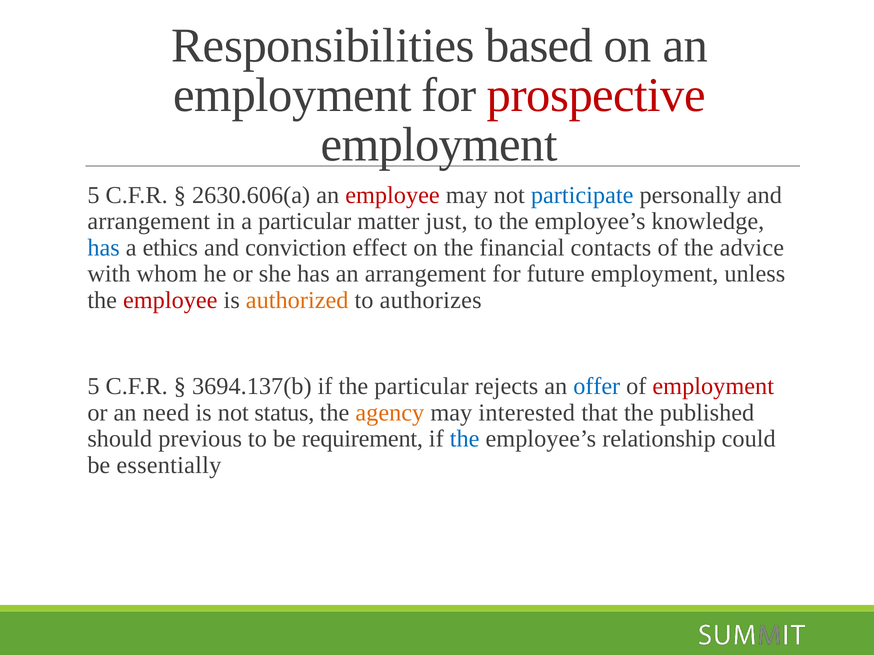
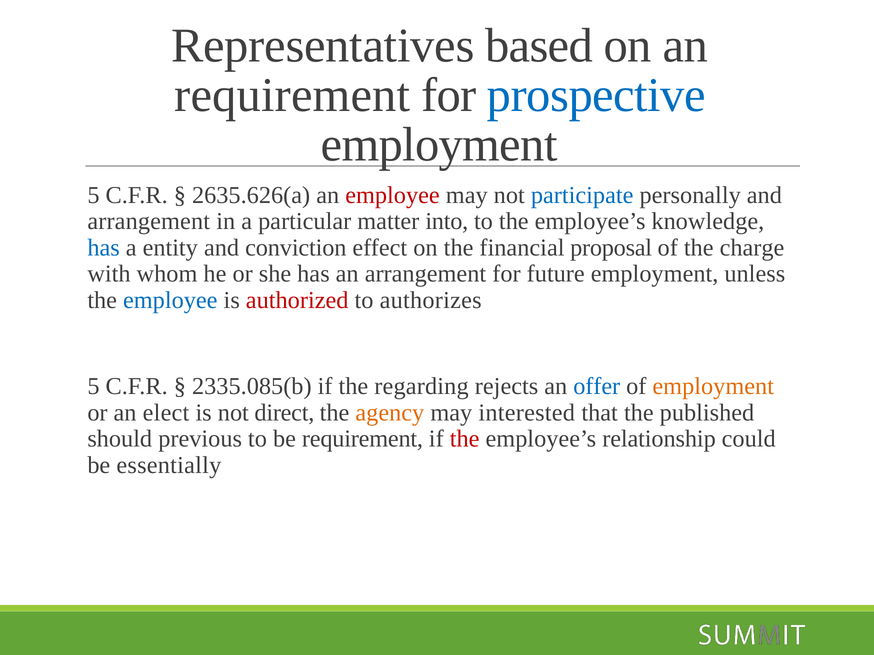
Responsibilities: Responsibilities -> Representatives
employment at (292, 96): employment -> requirement
prospective colour: red -> blue
2630.606(a: 2630.606(a -> 2635.626(a
just: just -> into
ethics: ethics -> entity
contacts: contacts -> proposal
advice: advice -> charge
employee at (170, 300) colour: red -> blue
authorized colour: orange -> red
3694.137(b: 3694.137(b -> 2335.085(b
the particular: particular -> regarding
employment at (713, 387) colour: red -> orange
need: need -> elect
status: status -> direct
the at (465, 439) colour: blue -> red
